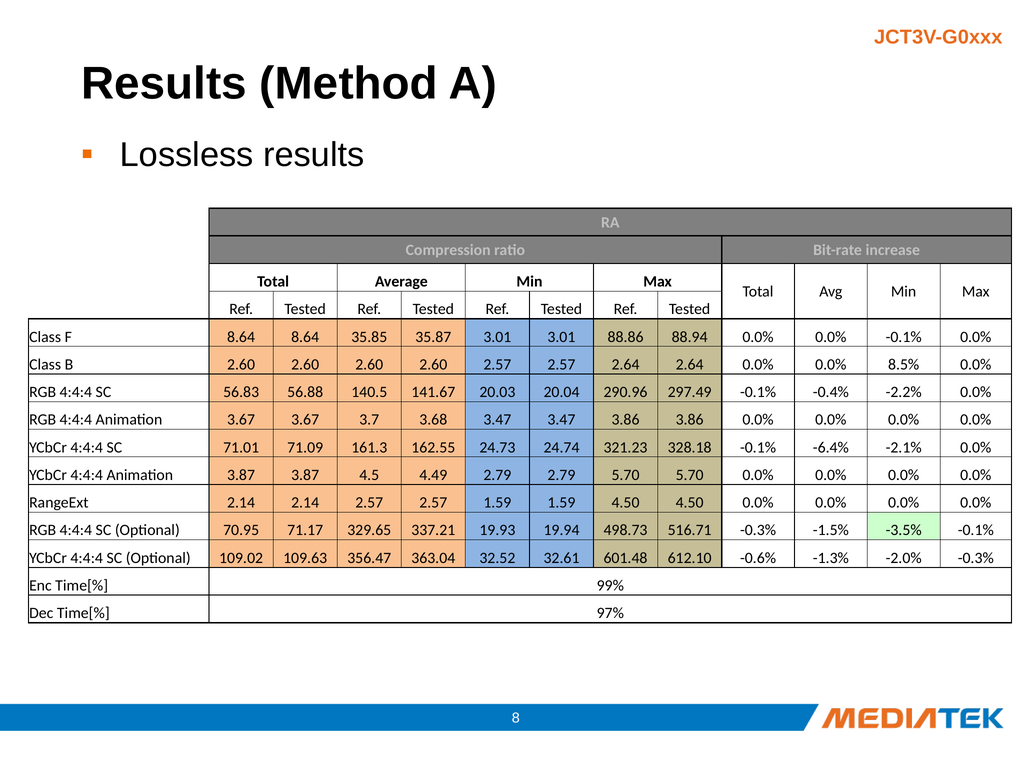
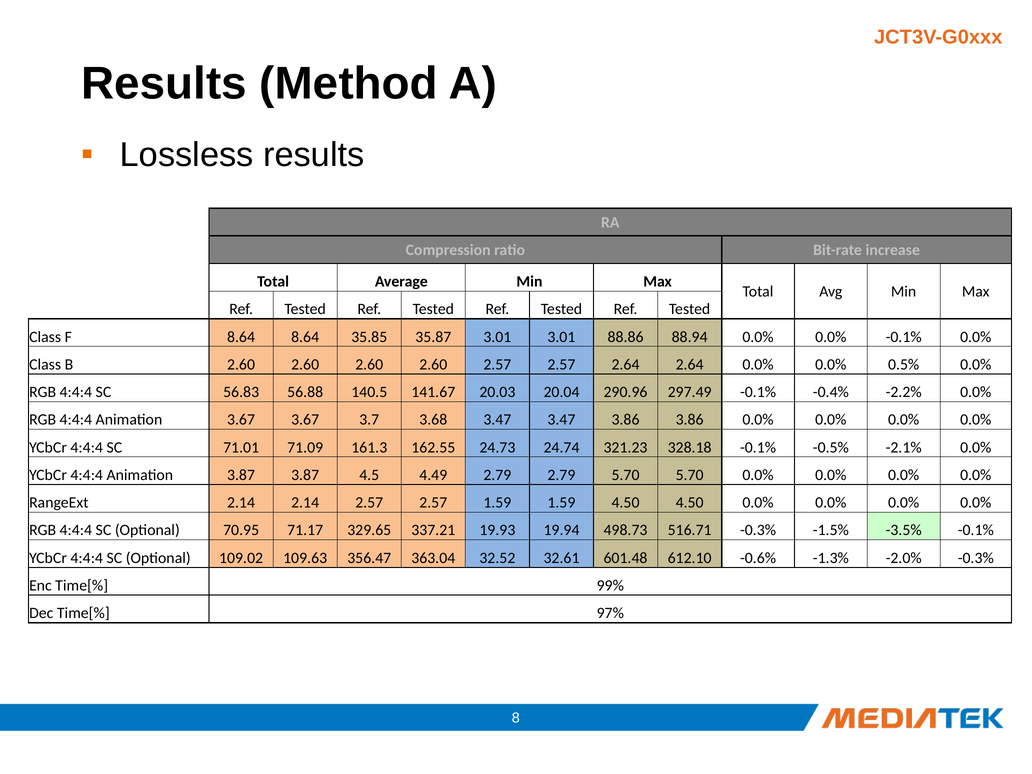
8.5%: 8.5% -> 0.5%
-6.4%: -6.4% -> -0.5%
